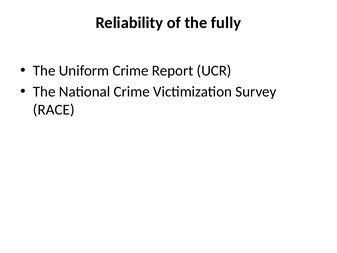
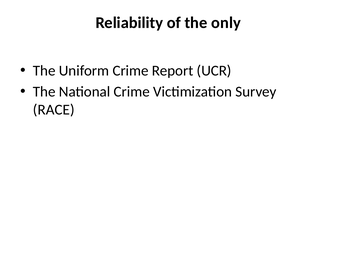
fully: fully -> only
